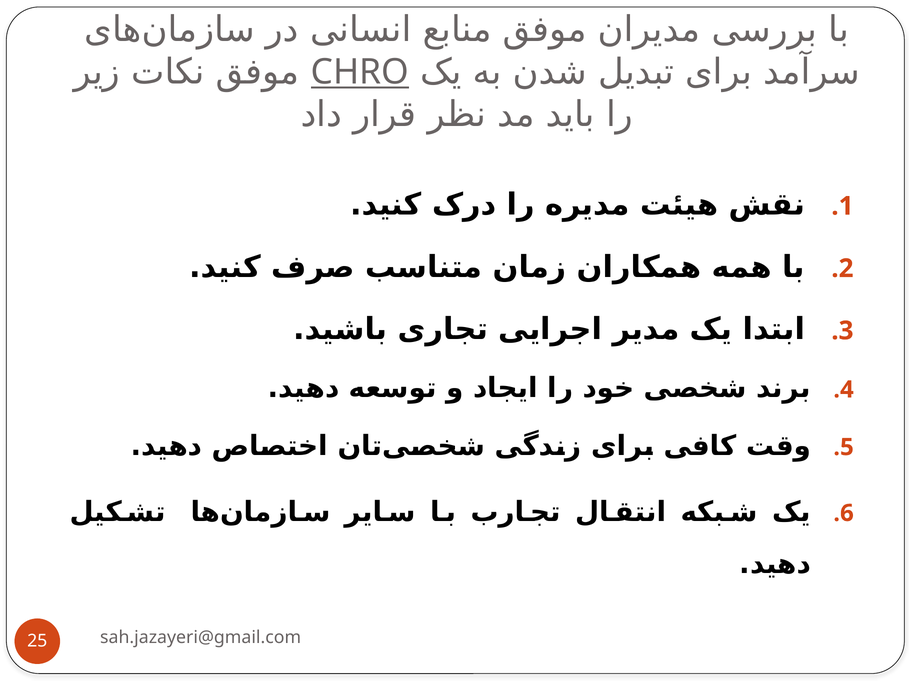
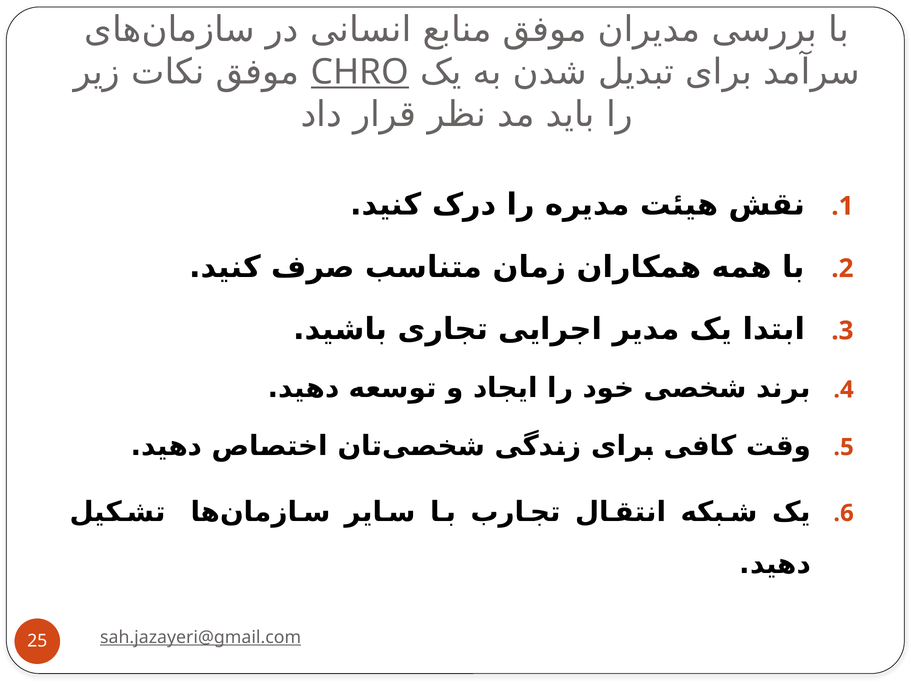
sah.jazayeri@gmail.com underline: none -> present
